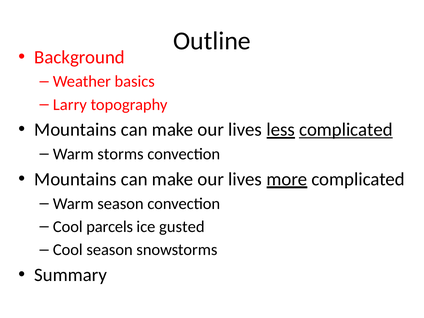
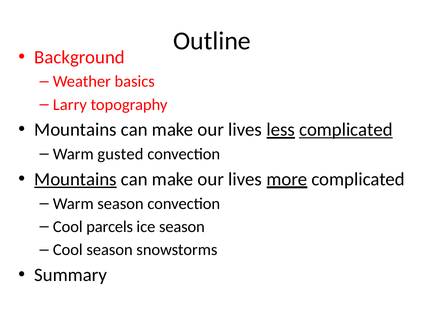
storms: storms -> gusted
Mountains at (75, 179) underline: none -> present
ice gusted: gusted -> season
